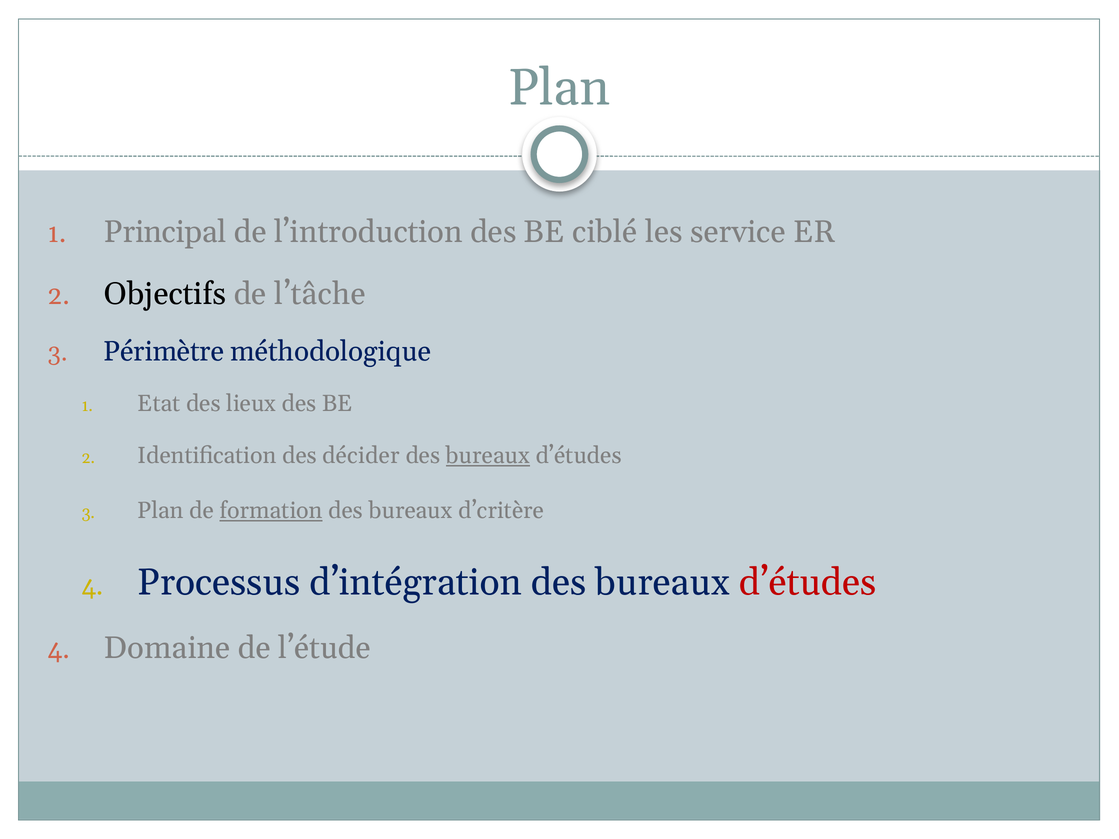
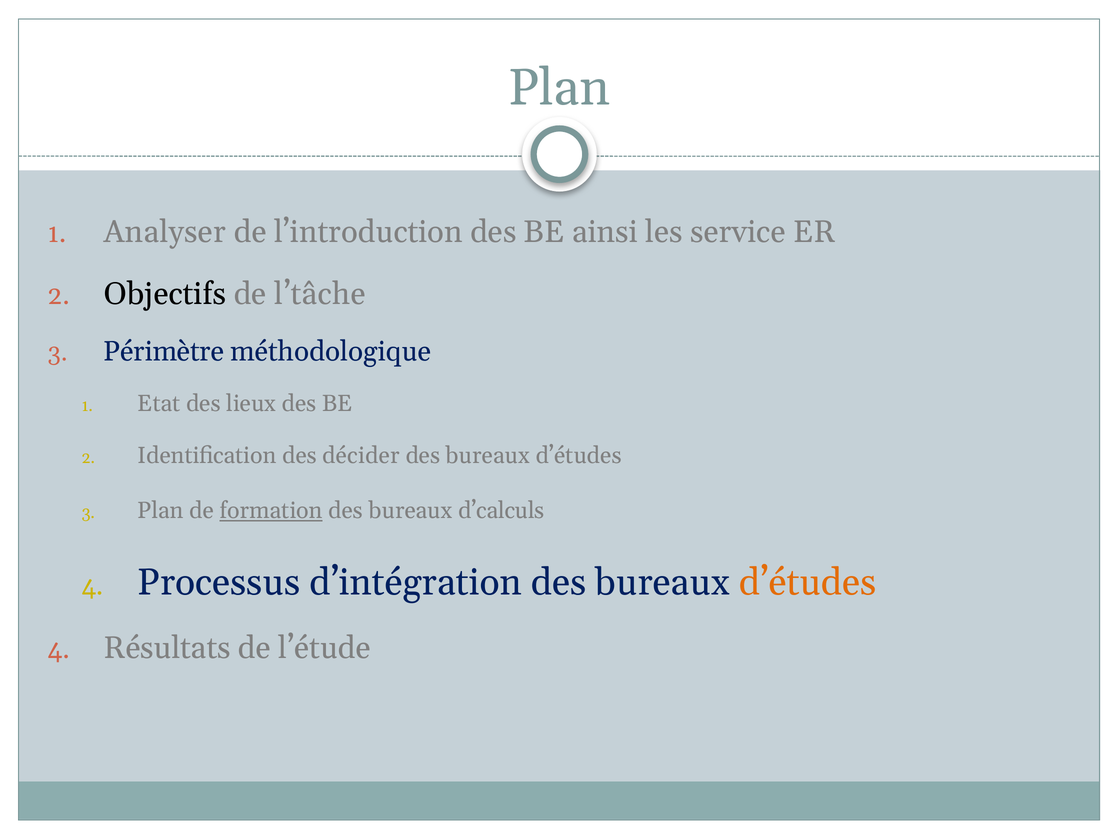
Principal: Principal -> Analyser
ciblé: ciblé -> ainsi
bureaux at (488, 456) underline: present -> none
d’critère: d’critère -> d’calculs
d’études at (808, 583) colour: red -> orange
Domaine: Domaine -> Résultats
